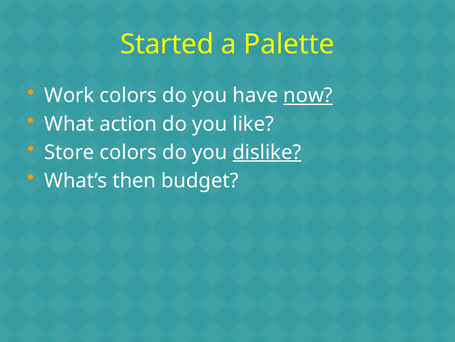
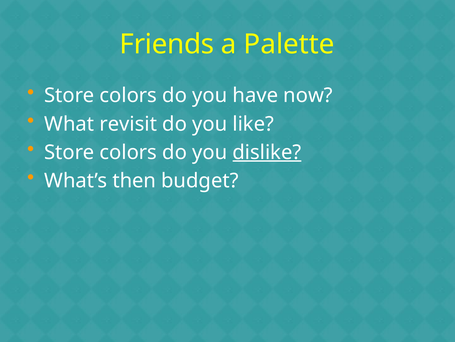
Started: Started -> Friends
Work at (69, 95): Work -> Store
now underline: present -> none
action: action -> revisit
